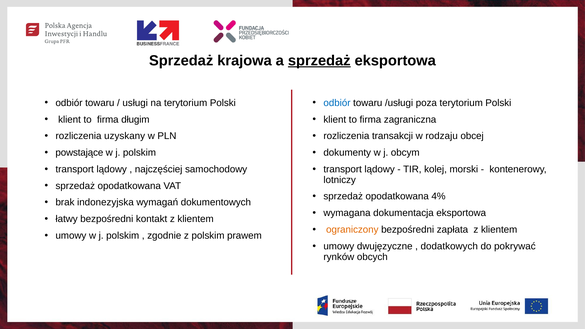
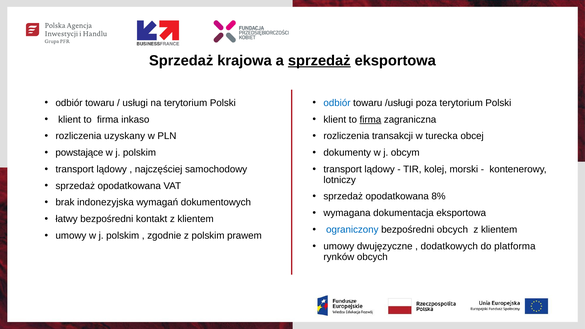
długim: długim -> inkaso
firma at (370, 119) underline: none -> present
rodzaju: rodzaju -> turecka
4%: 4% -> 8%
ograniczony colour: orange -> blue
bezpośredni zapłata: zapłata -> obcych
pokrywać: pokrywać -> platforma
